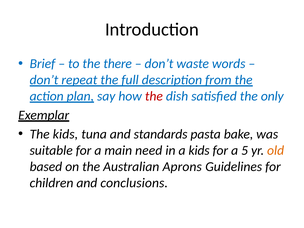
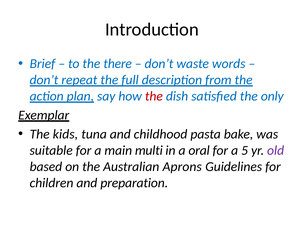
standards: standards -> childhood
need: need -> multi
a kids: kids -> oral
old colour: orange -> purple
conclusions: conclusions -> preparation
